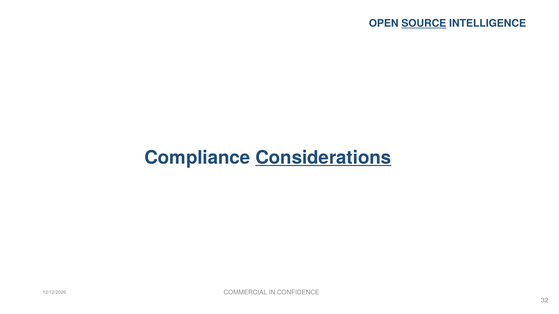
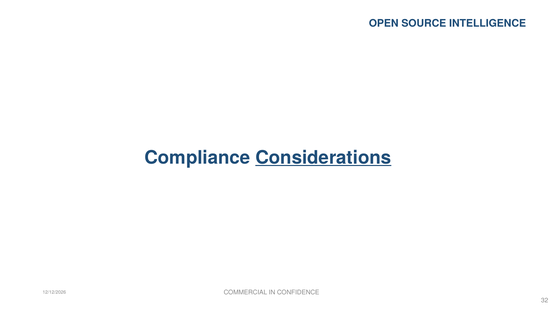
SOURCE underline: present -> none
